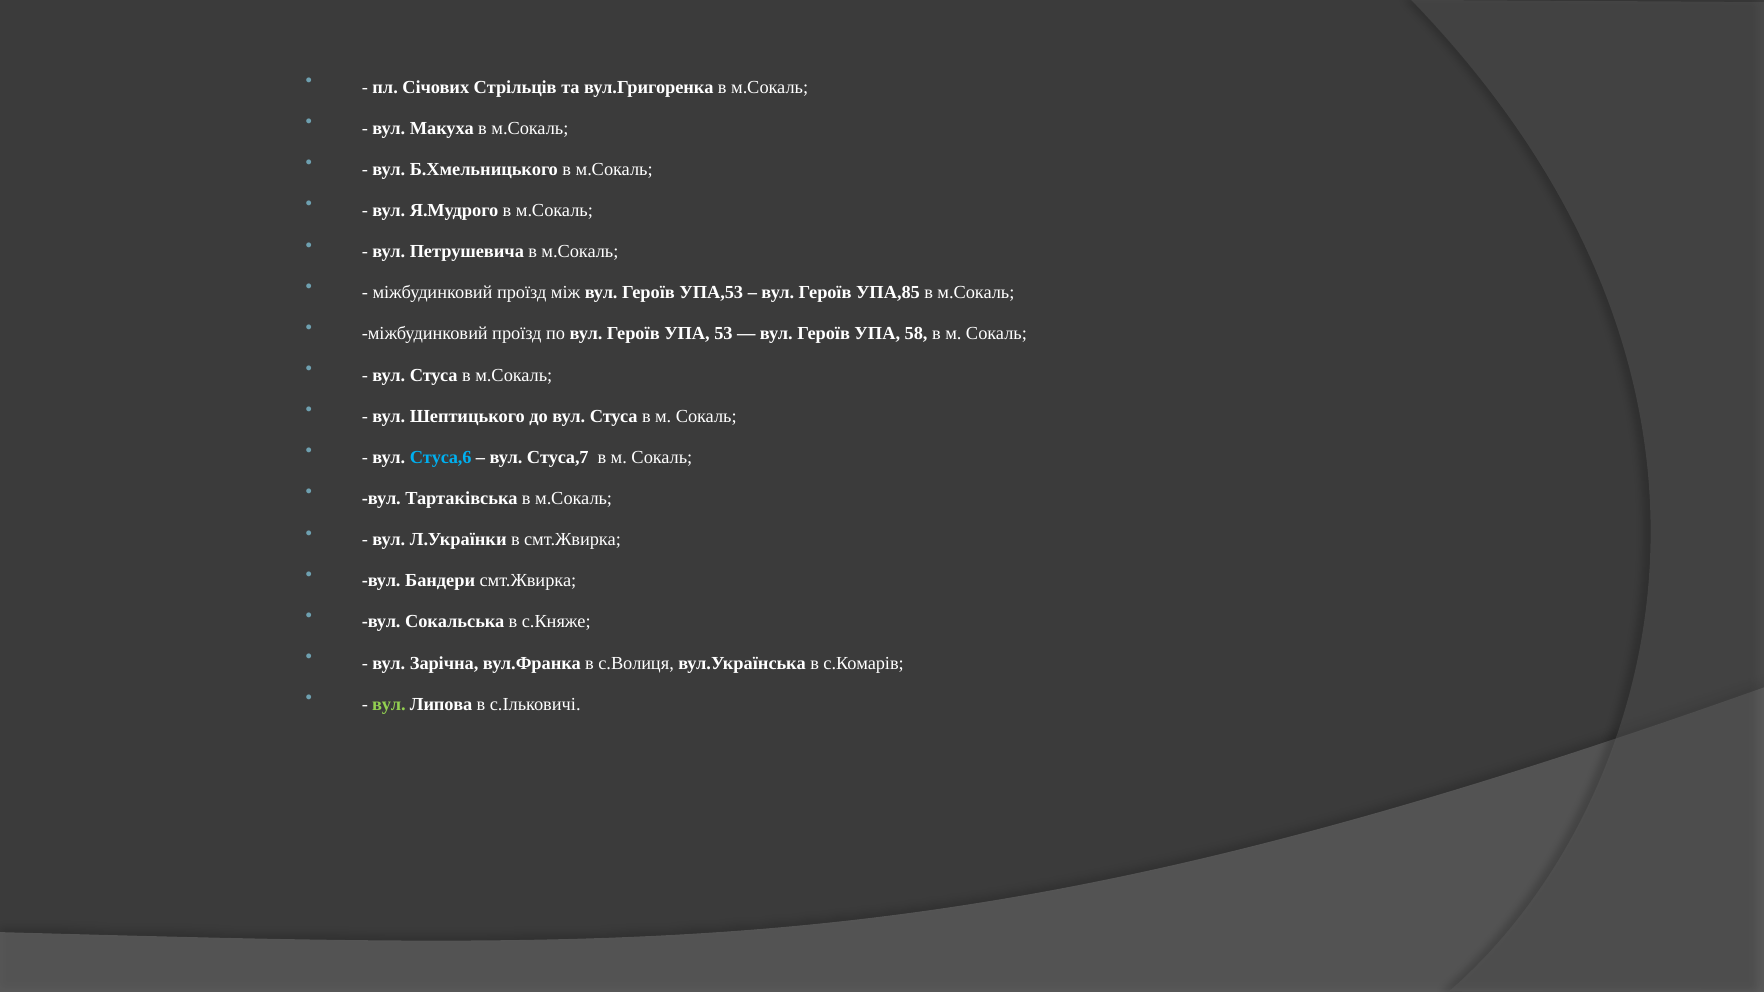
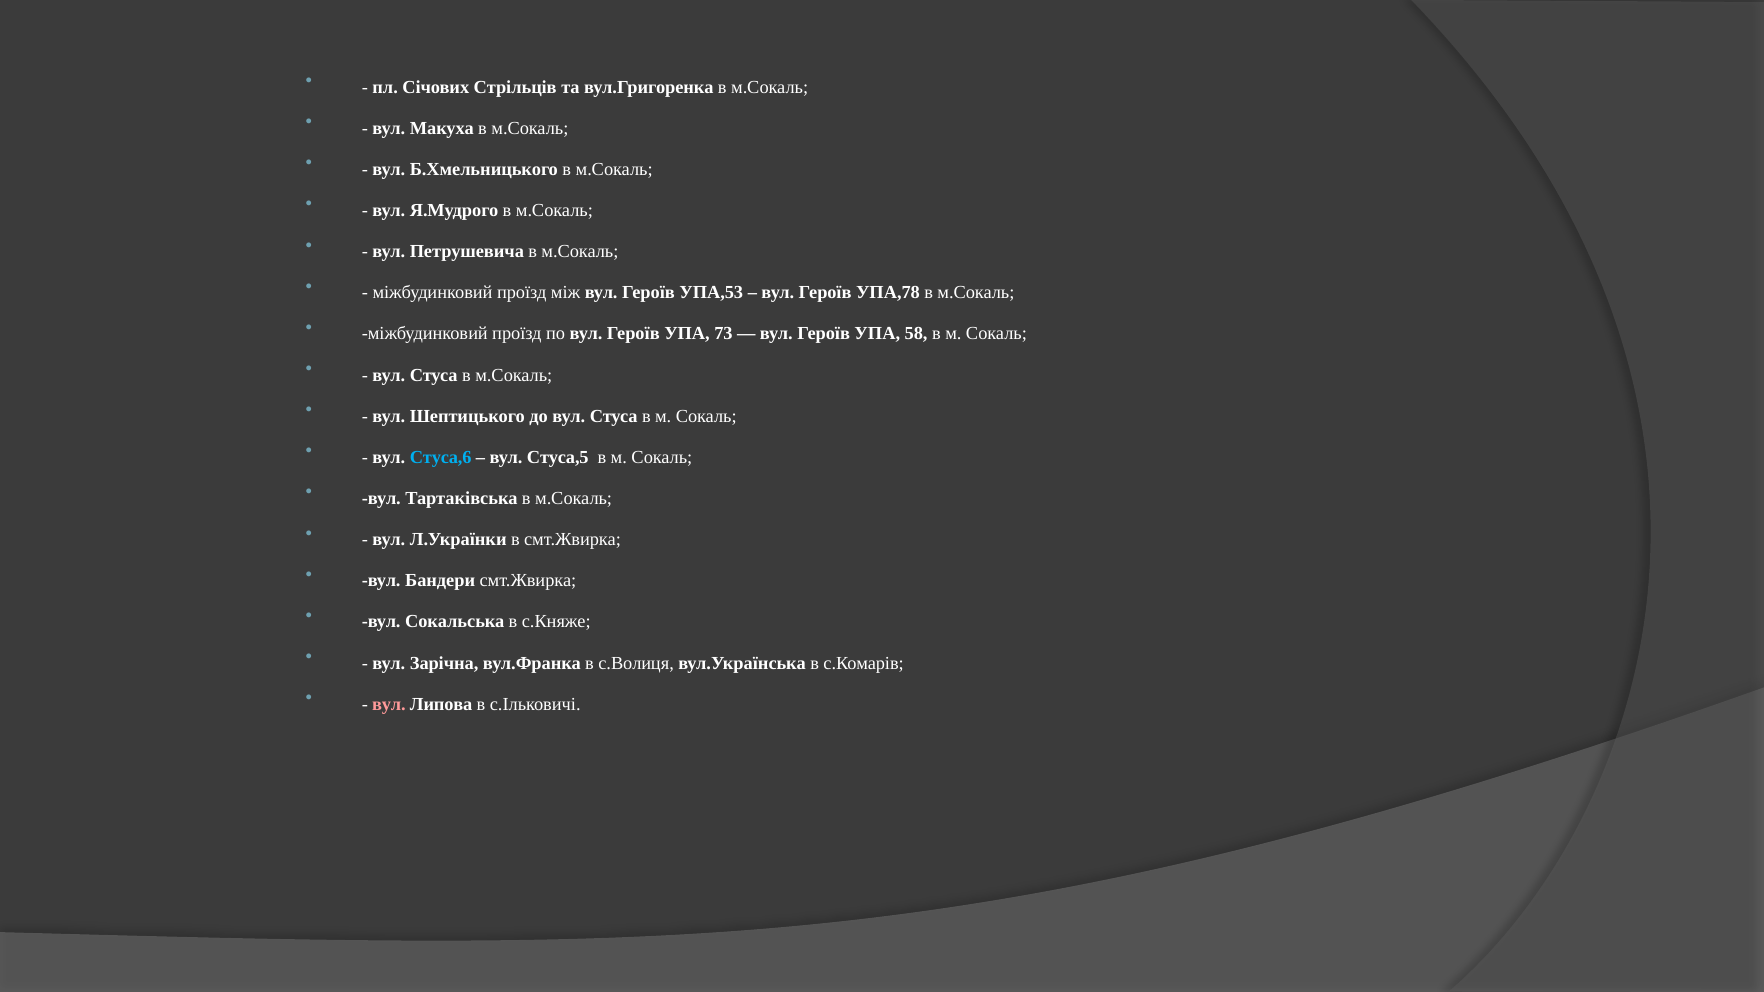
УПА,85: УПА,85 -> УПА,78
53: 53 -> 73
Стуса,7: Стуса,7 -> Стуса,5
вул at (389, 704) colour: light green -> pink
